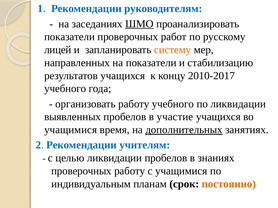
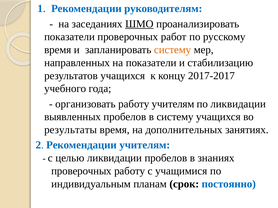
лицей at (58, 50): лицей -> время
2010-2017: 2010-2017 -> 2017-2017
работу учебного: учебного -> учителям
в участие: участие -> систему
учащимися at (71, 130): учащимися -> результаты
дополнительных underline: present -> none
постоянно colour: orange -> blue
